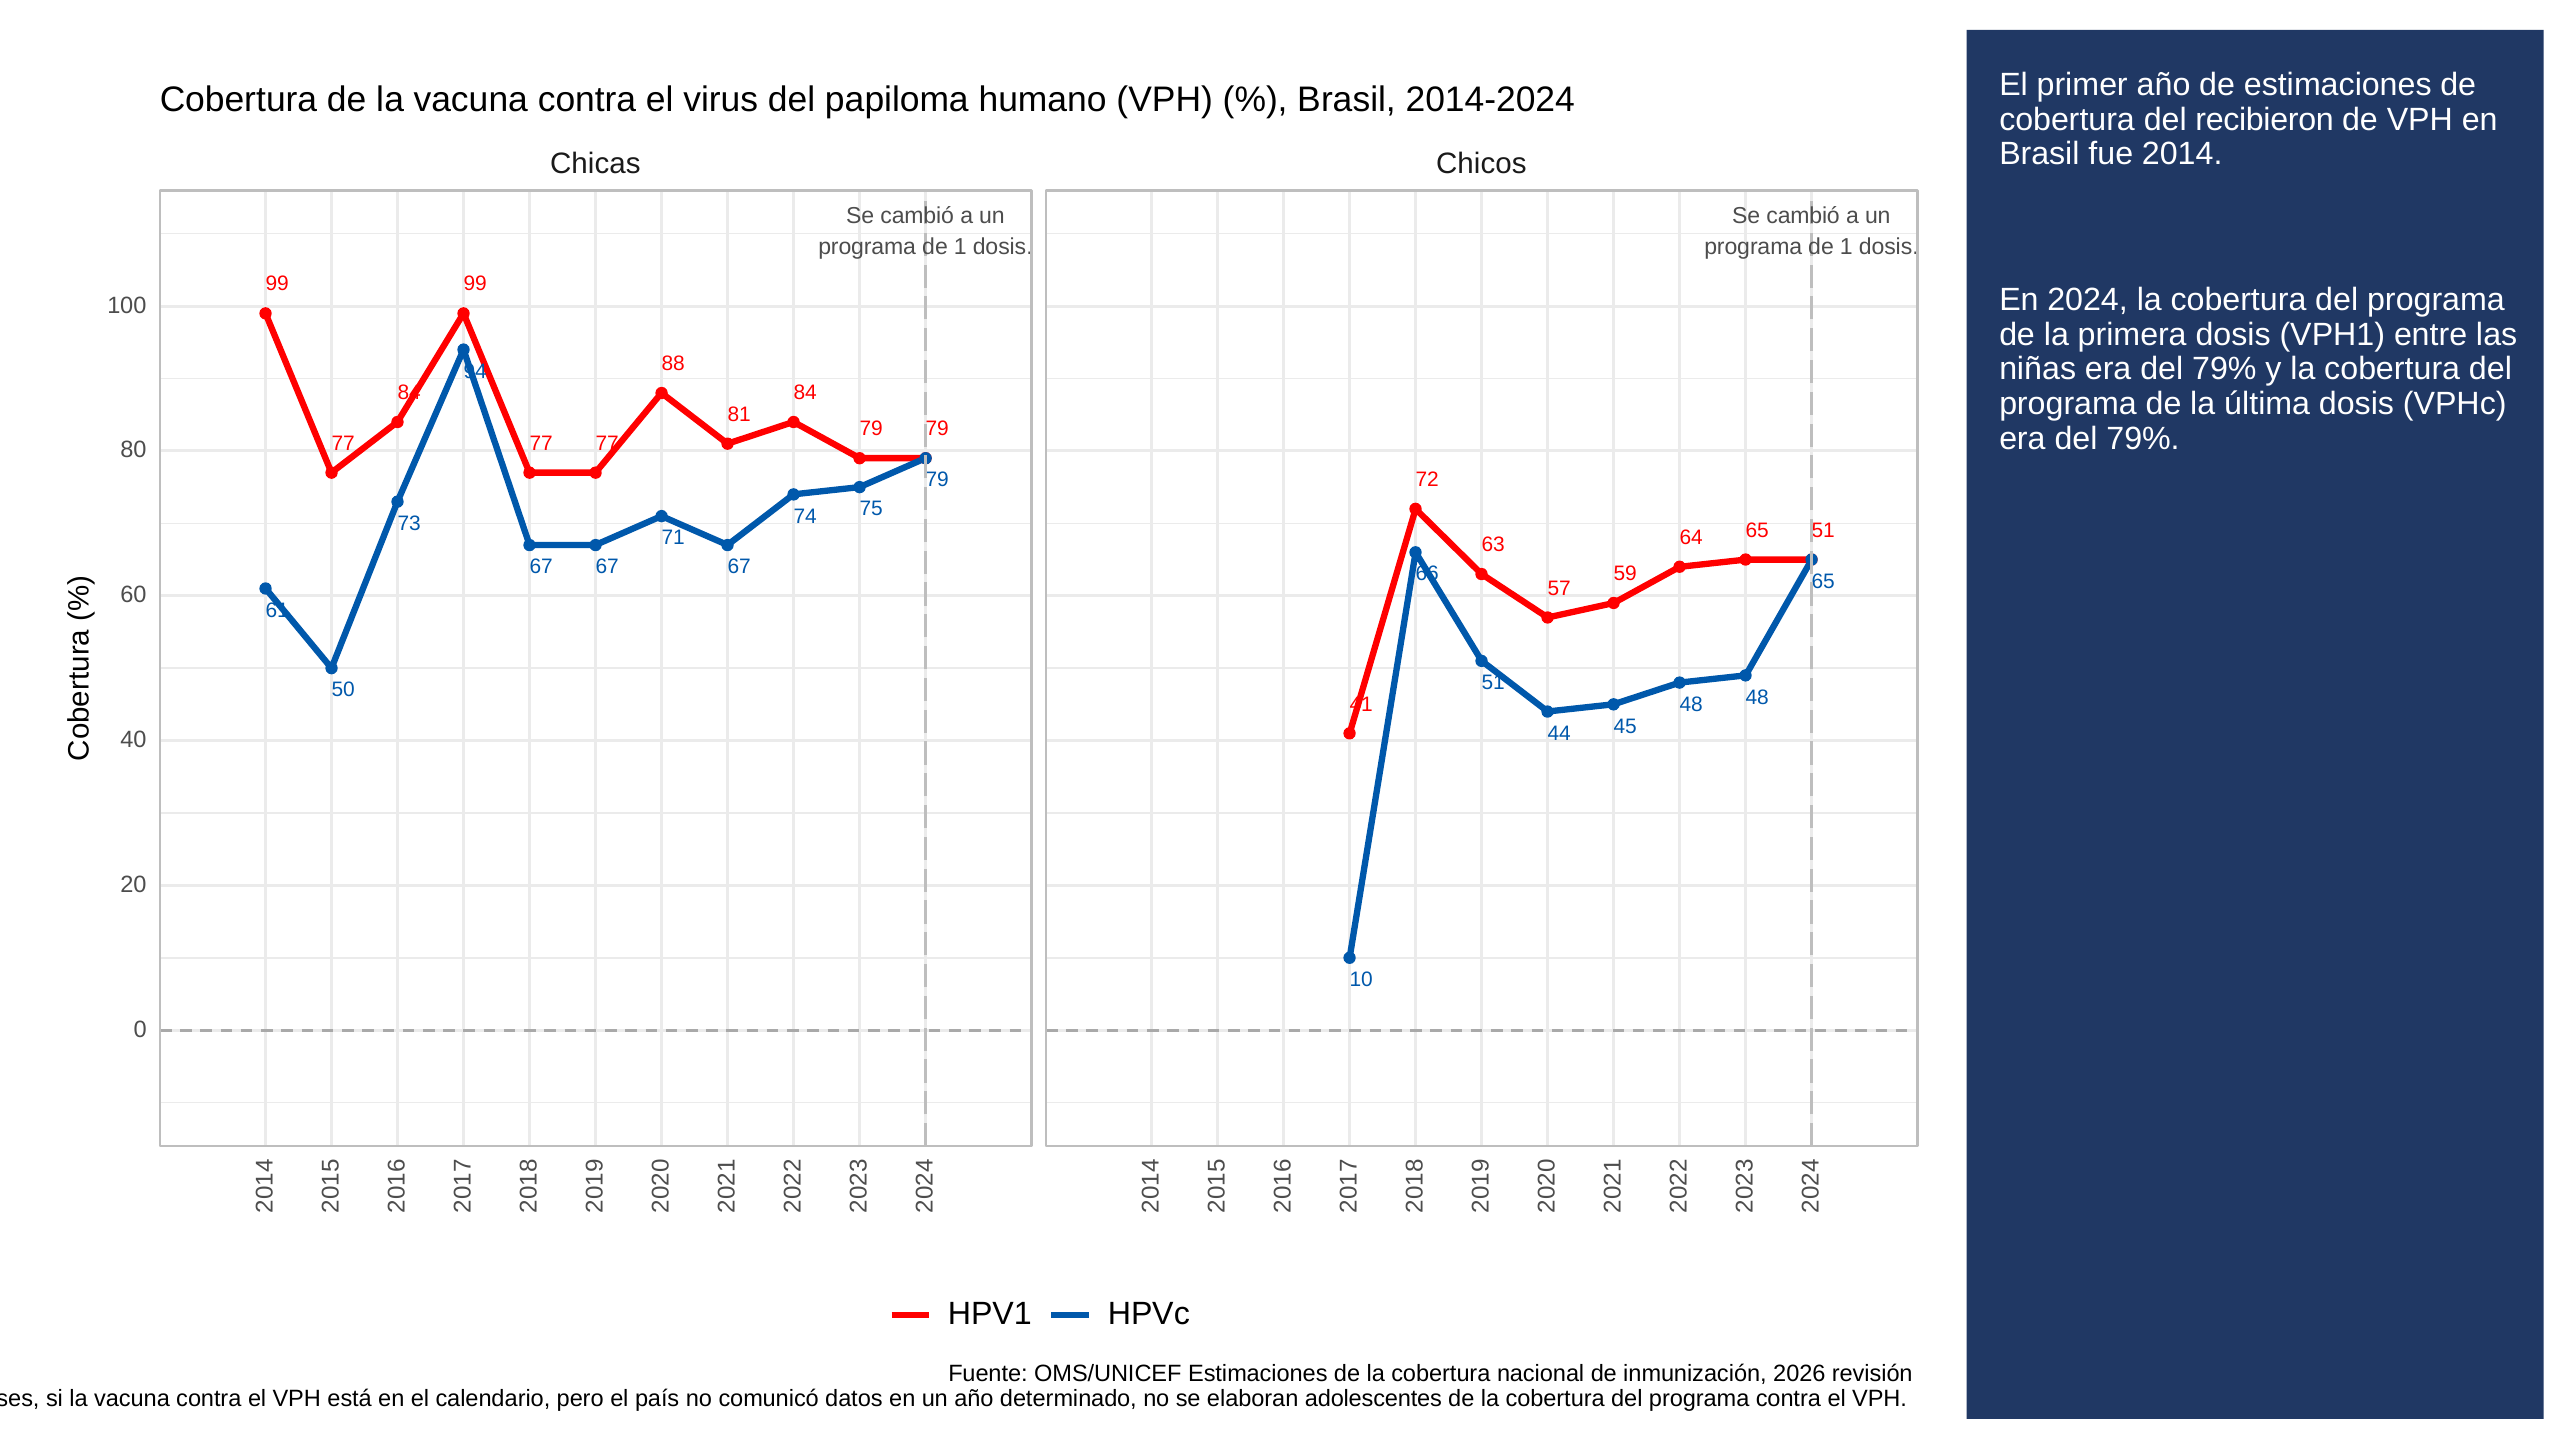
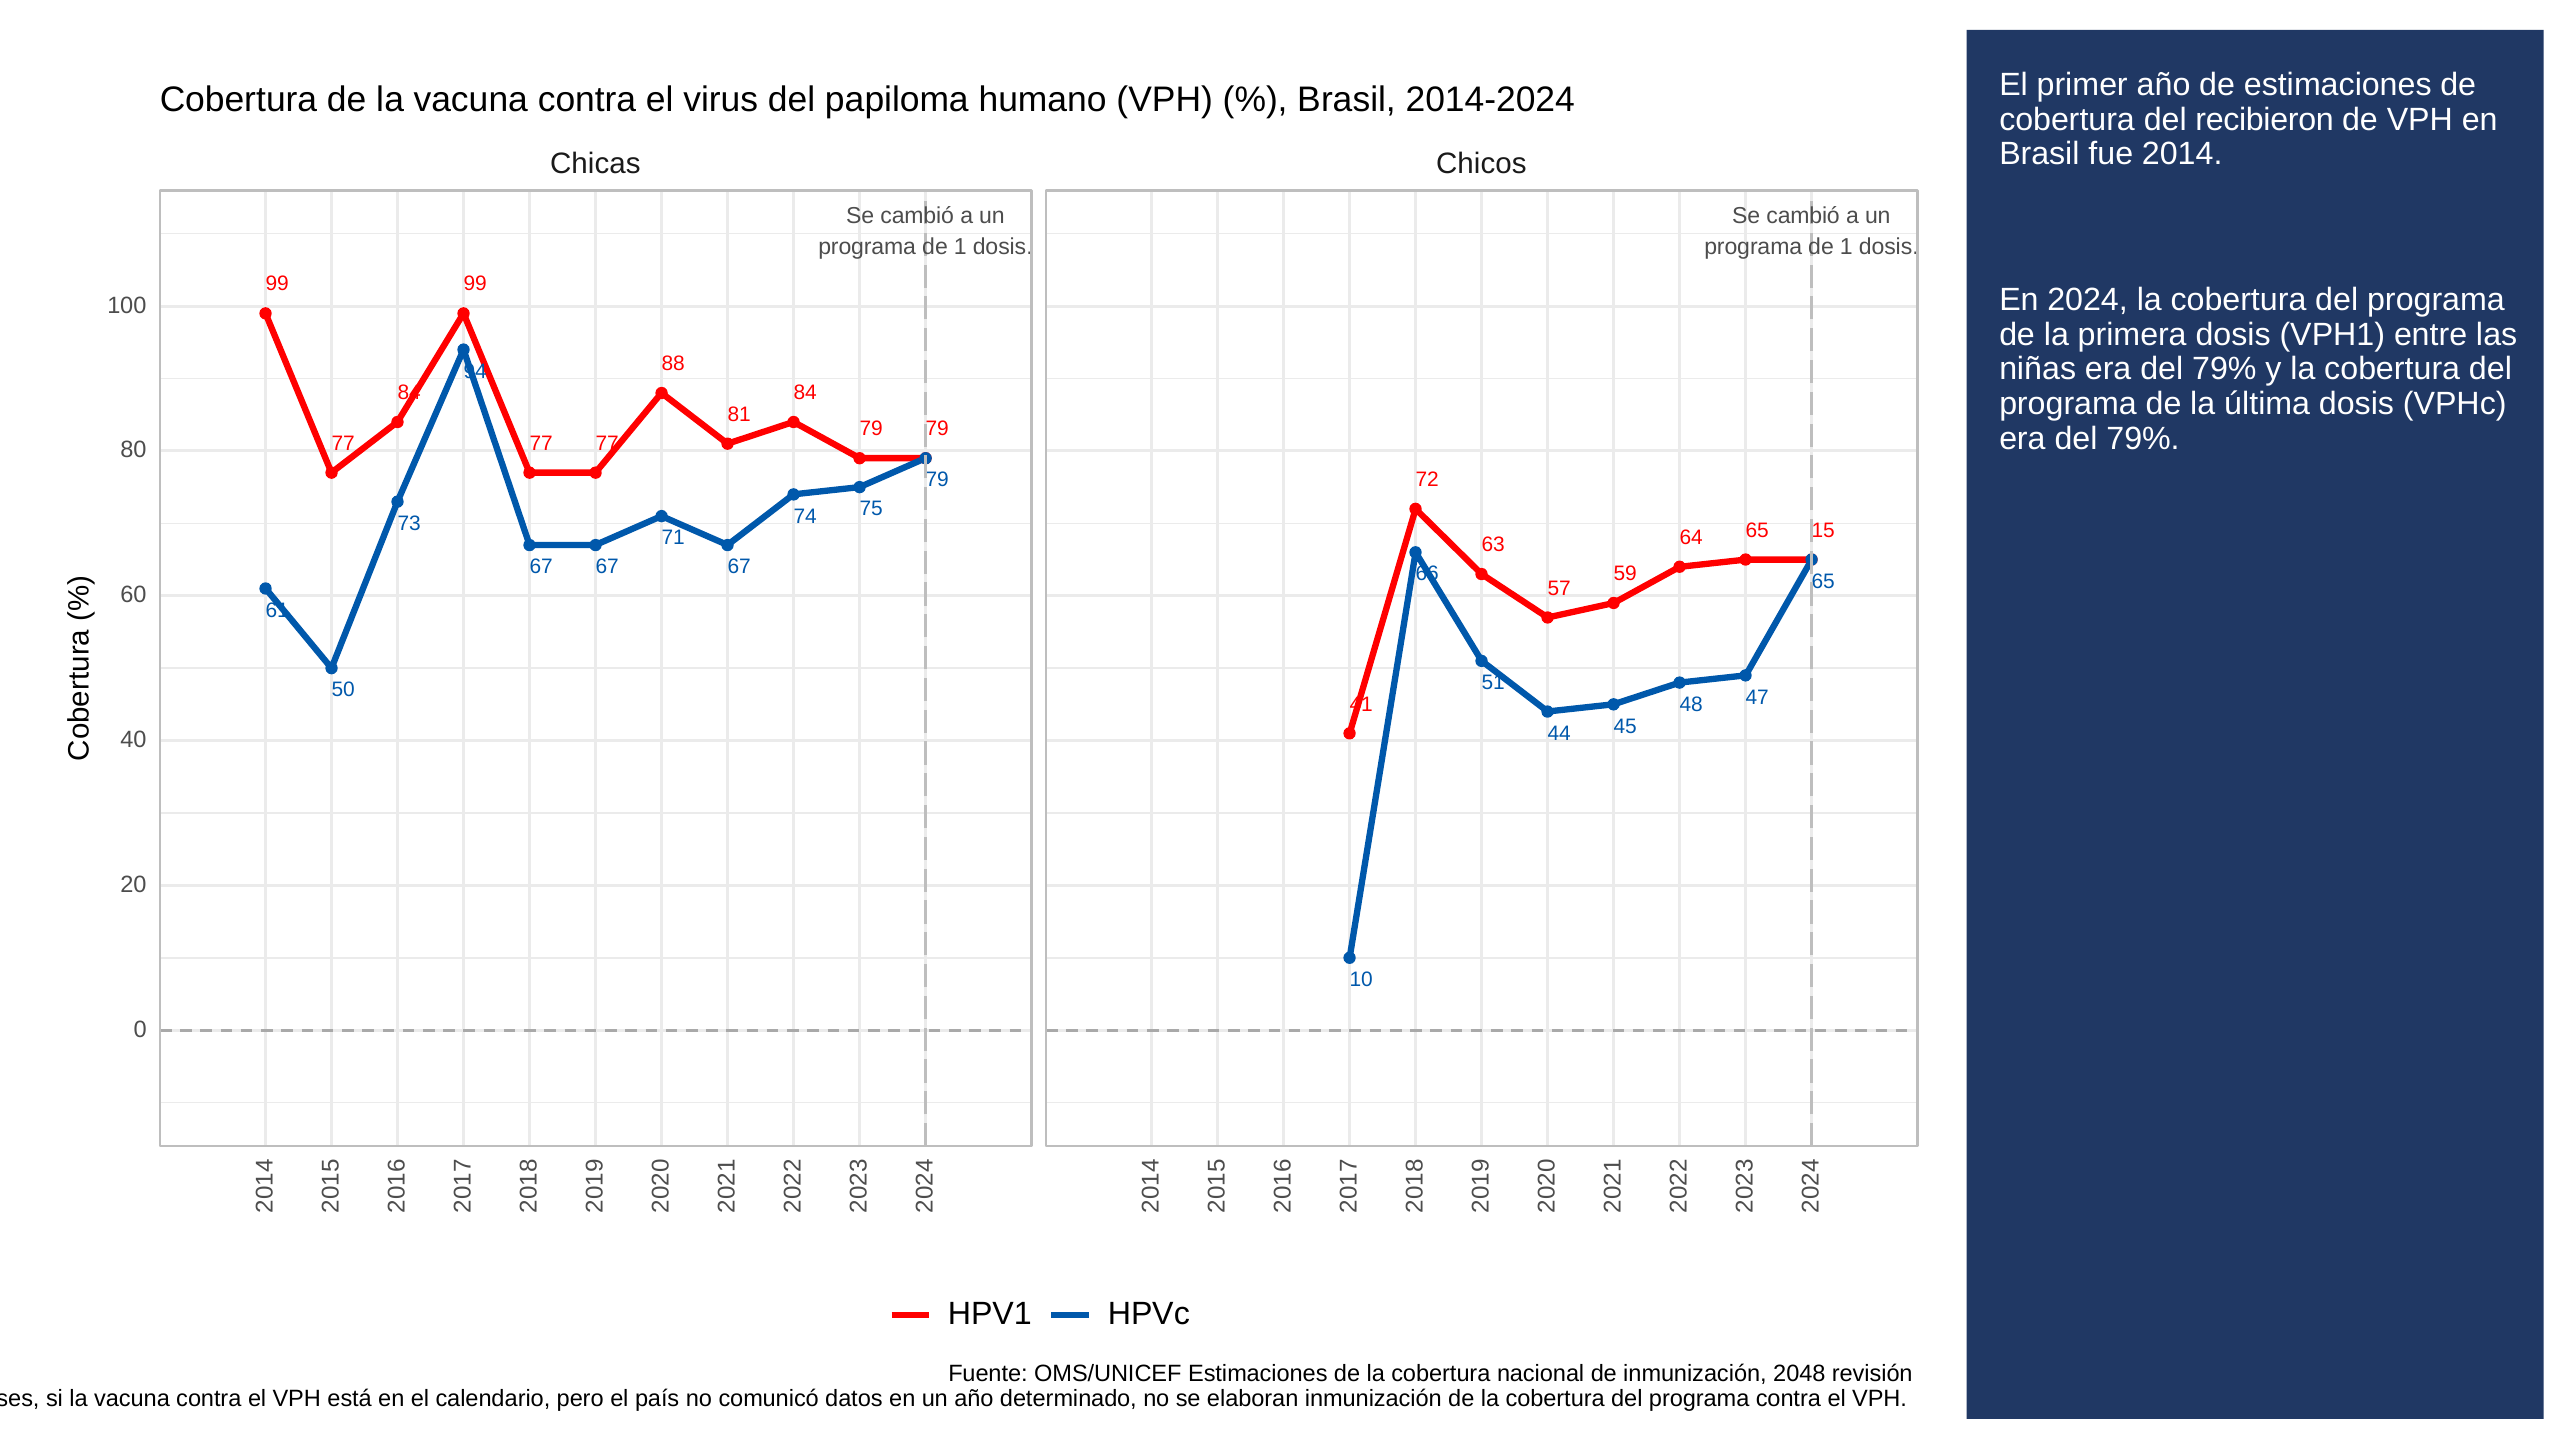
65 51: 51 -> 15
48 48: 48 -> 47
2026: 2026 -> 2048
elaboran adolescentes: adolescentes -> inmunización
